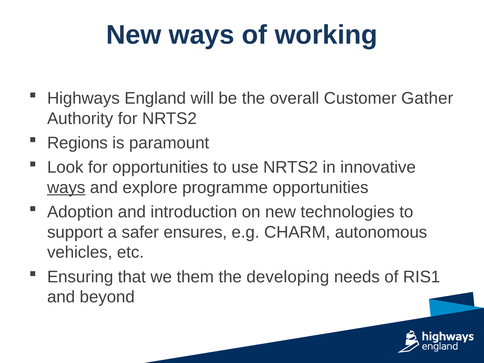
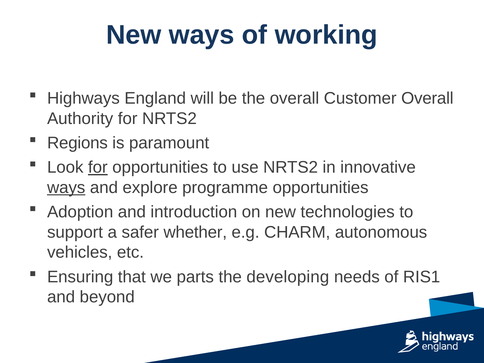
Customer Gather: Gather -> Overall
for at (98, 167) underline: none -> present
ensures: ensures -> whether
them: them -> parts
